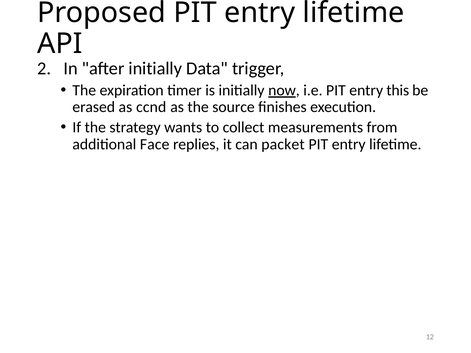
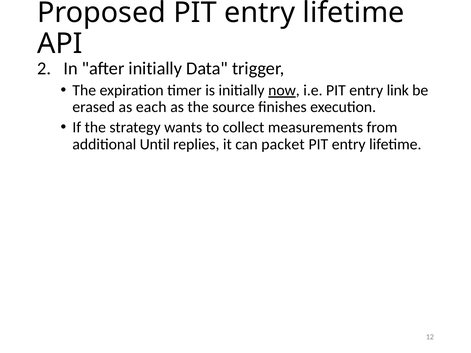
this: this -> link
ccnd: ccnd -> each
Face: Face -> Until
